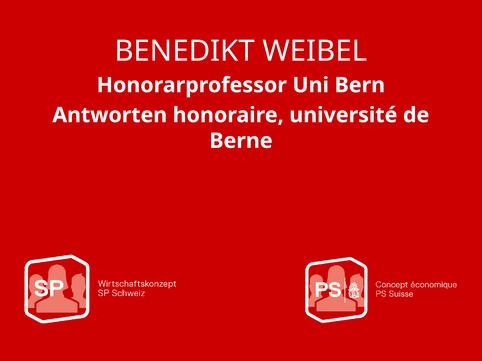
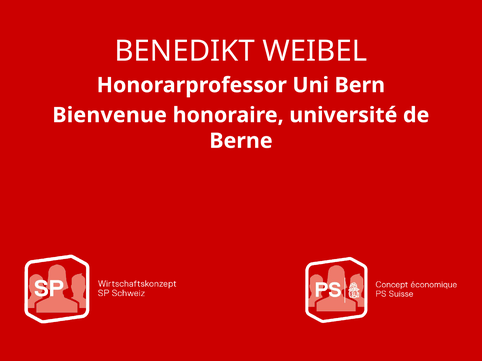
Antworten: Antworten -> Bienvenue
